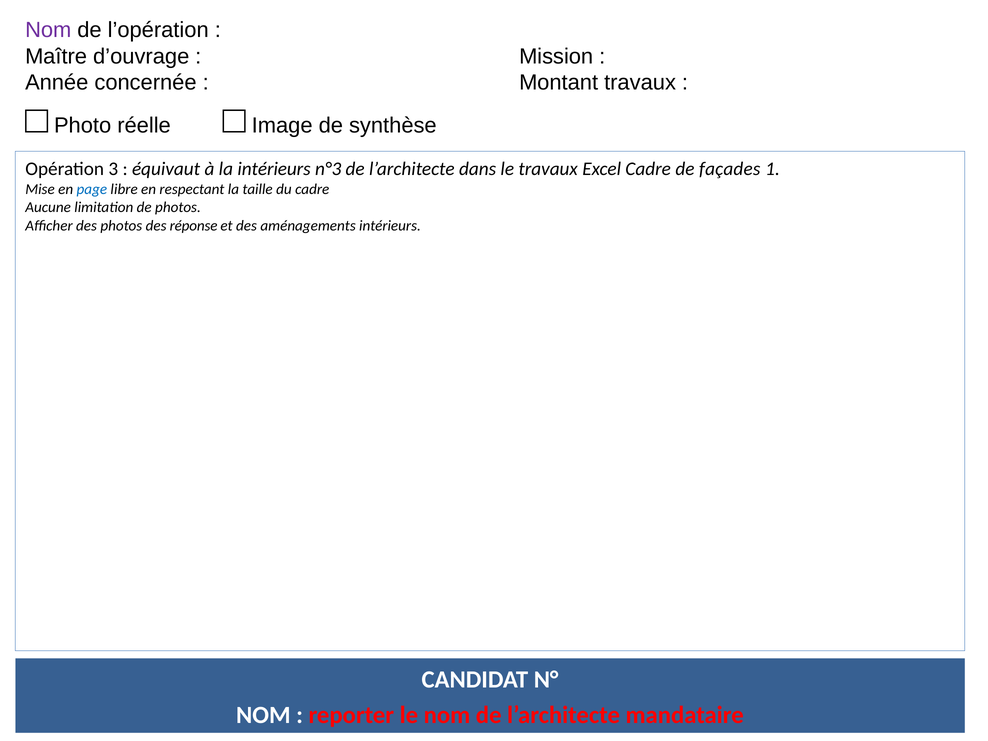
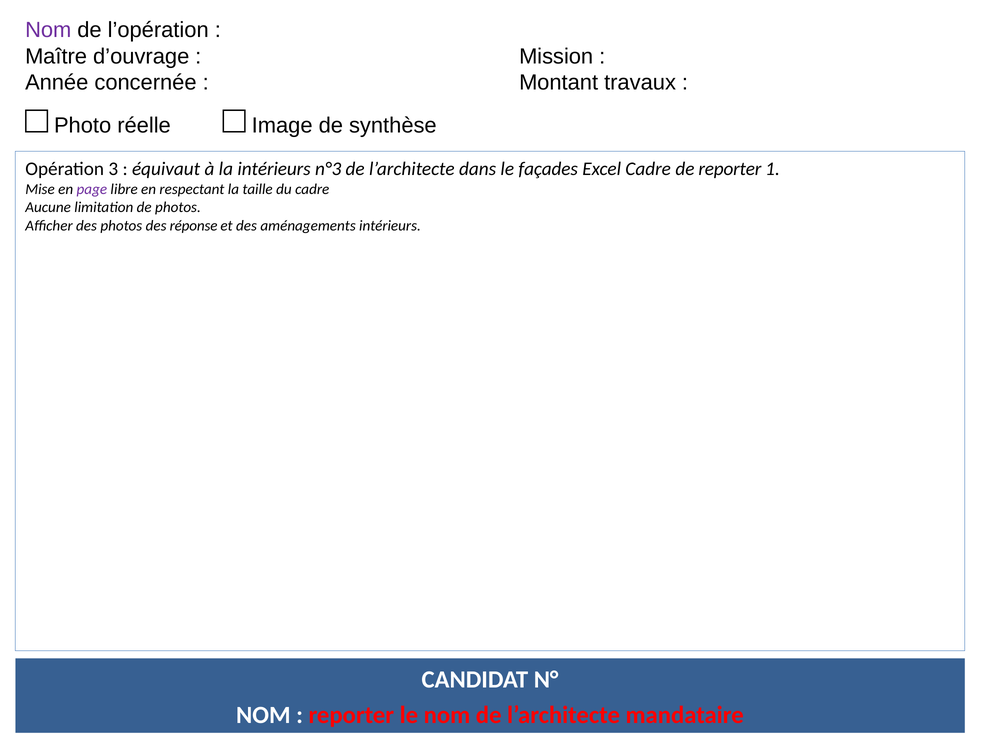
le travaux: travaux -> façades
de façades: façades -> reporter
page colour: blue -> purple
